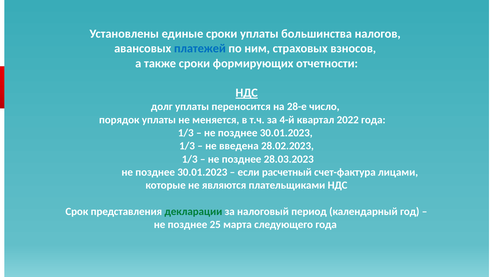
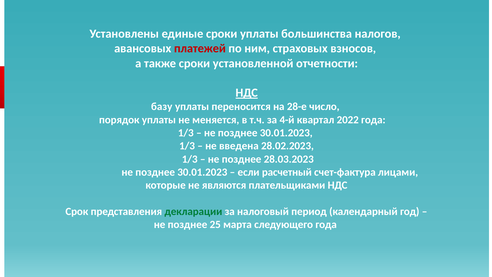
платежей colour: blue -> red
формирующих: формирующих -> установленной
долг: долг -> базу
